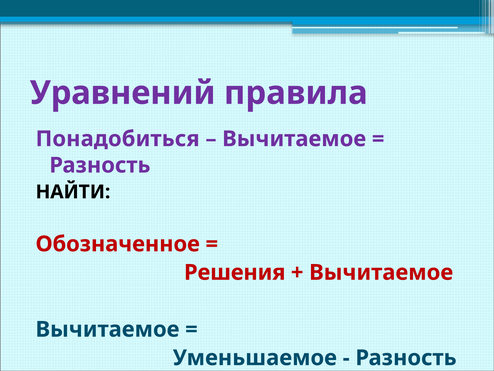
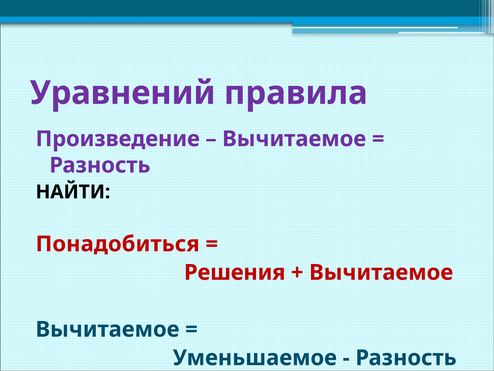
Понадобиться: Понадобиться -> Произведение
Обозначенное: Обозначенное -> Понадобиться
